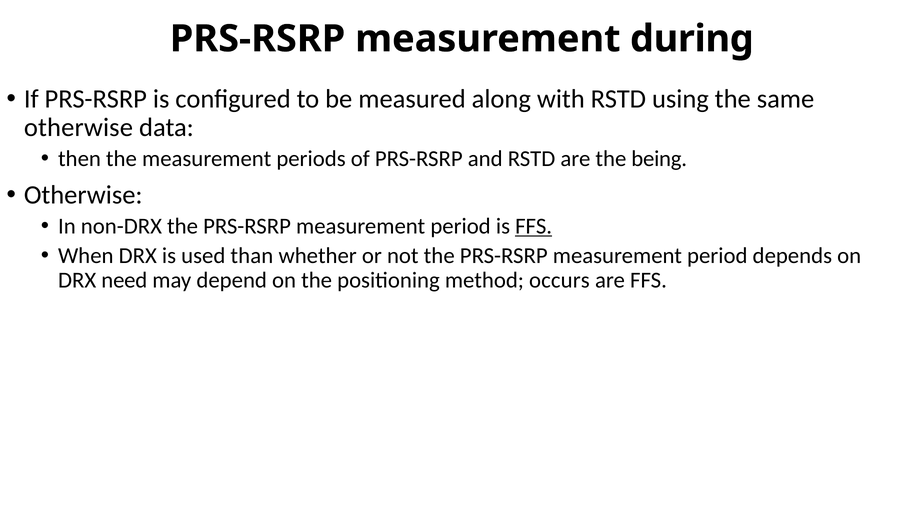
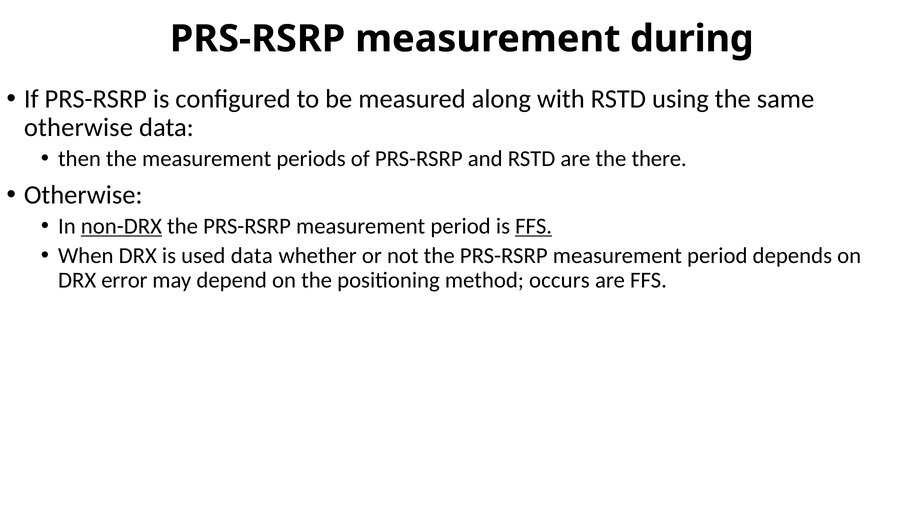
being: being -> there
non-DRX underline: none -> present
used than: than -> data
need: need -> error
